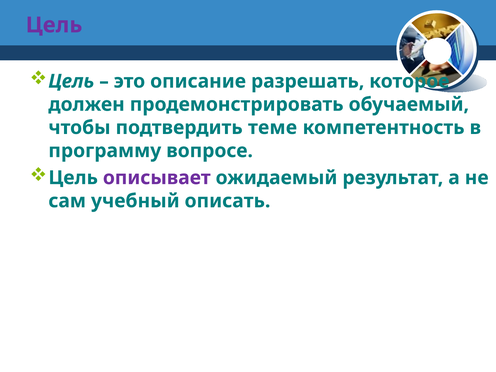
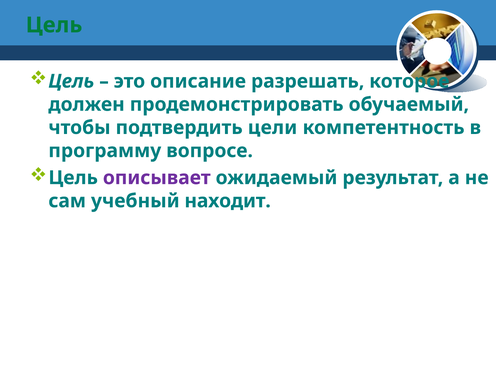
Цель at (54, 25) colour: purple -> green
теме: теме -> цели
описать: описать -> находит
